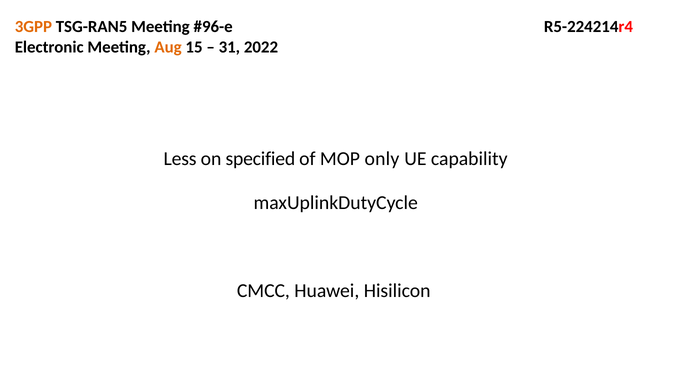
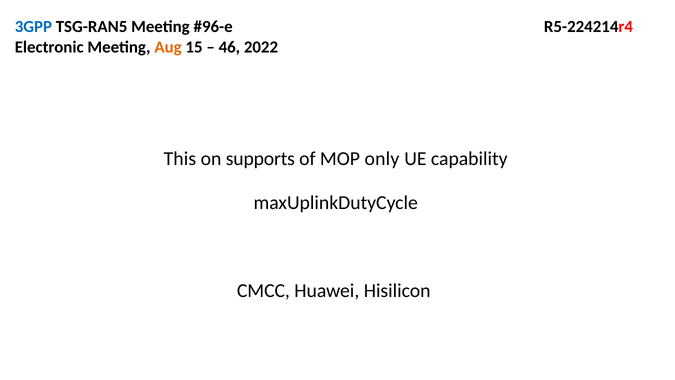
3GPP colour: orange -> blue
31: 31 -> 46
Less: Less -> This
specified: specified -> supports
